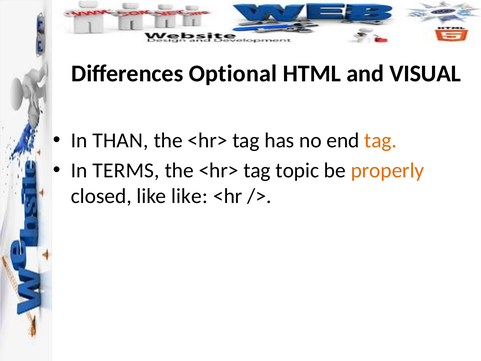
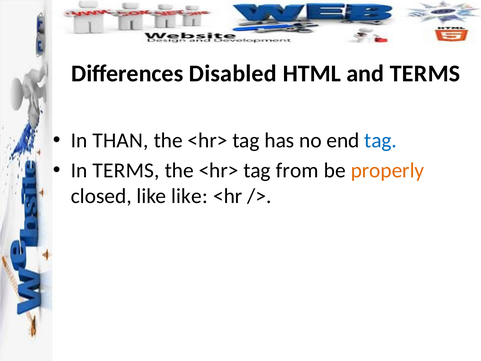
Optional: Optional -> Disabled
and VISUAL: VISUAL -> TERMS
tag at (381, 141) colour: orange -> blue
topic: topic -> from
